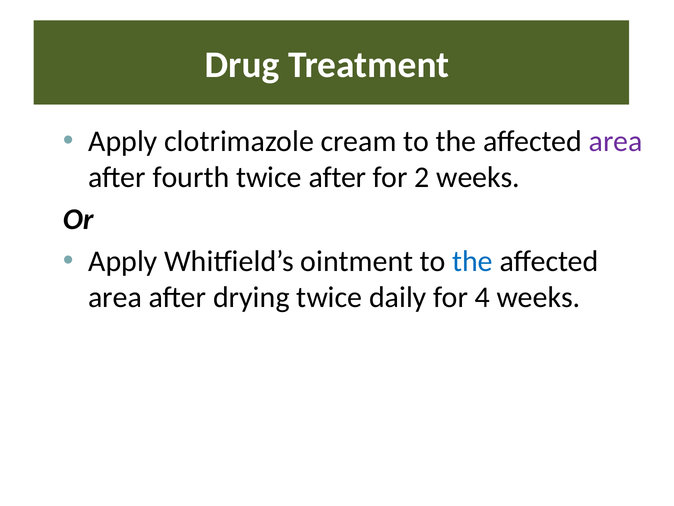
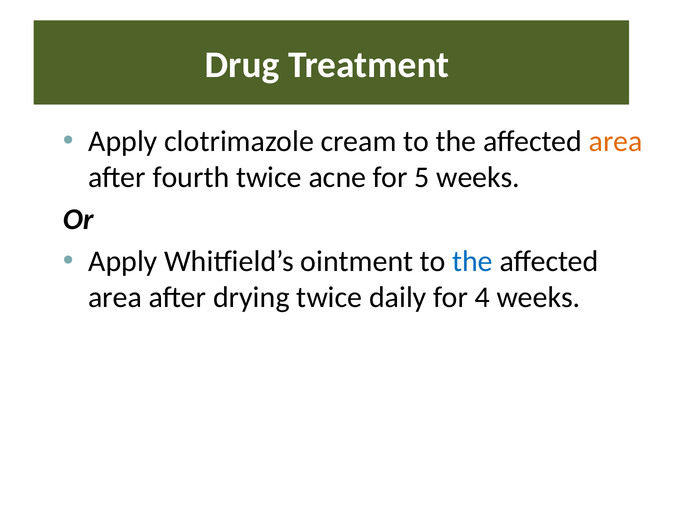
area at (616, 141) colour: purple -> orange
twice after: after -> acne
2: 2 -> 5
